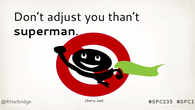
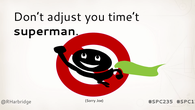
than’t: than’t -> time’t
